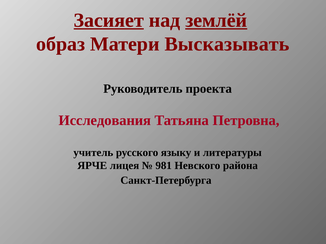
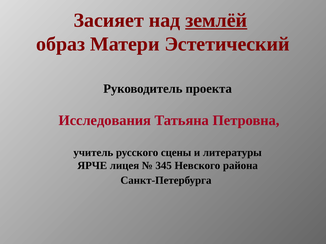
Засияет underline: present -> none
Высказывать: Высказывать -> Эстетический
языку: языку -> сцены
981: 981 -> 345
